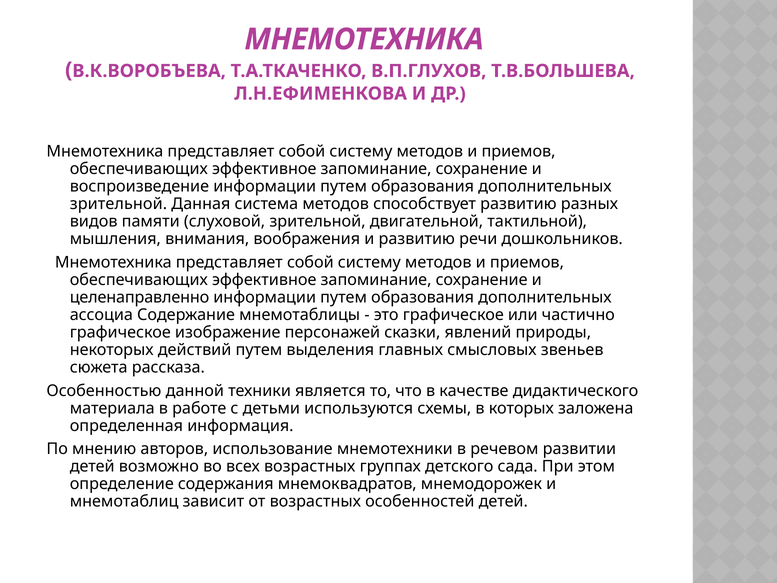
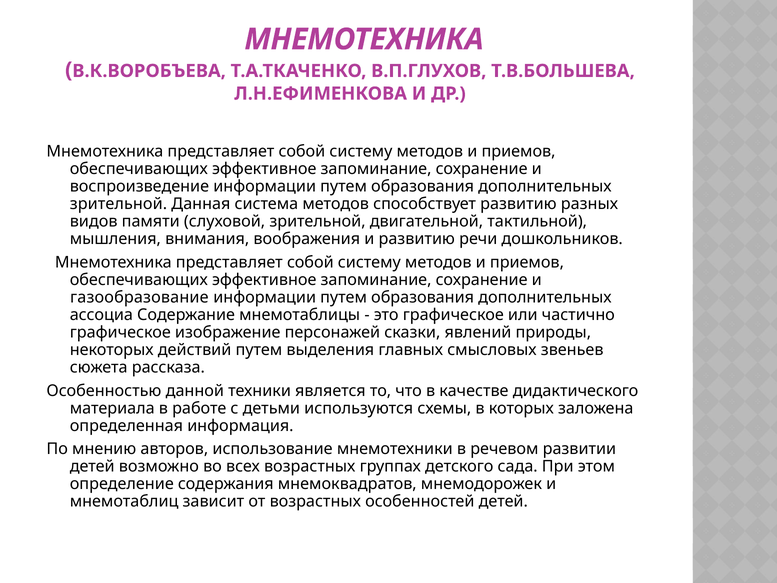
целенаправленно: целенаправленно -> газообразование
